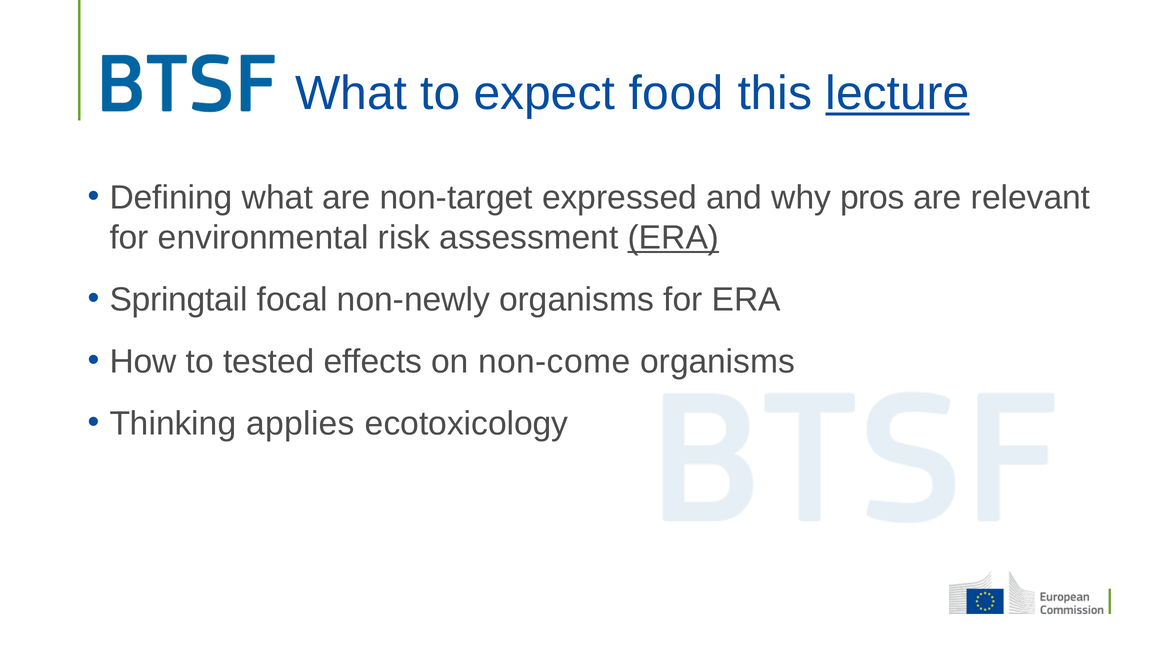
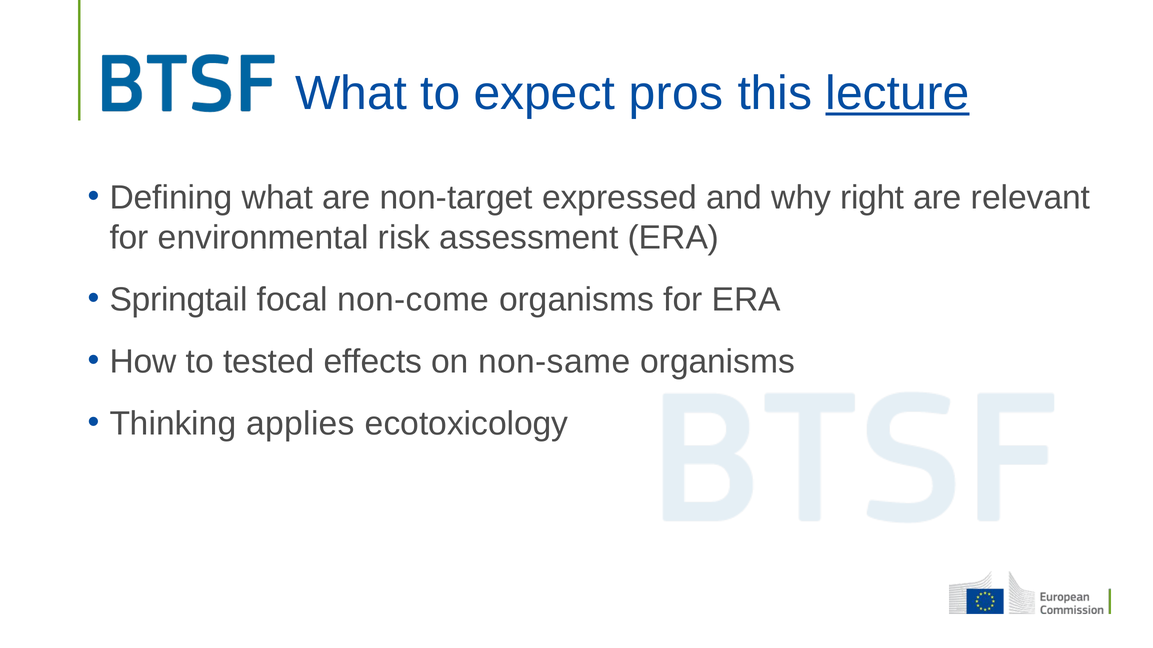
food: food -> pros
pros: pros -> right
ERA at (673, 238) underline: present -> none
non-newly: non-newly -> non-come
non-come: non-come -> non-same
